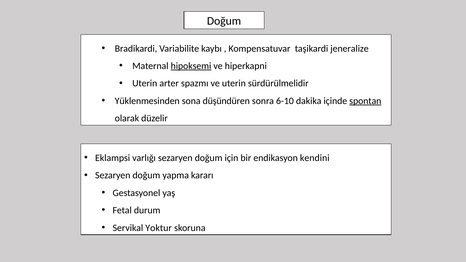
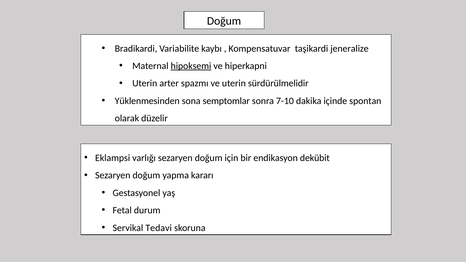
düşündüren: düşündüren -> semptomlar
6-10: 6-10 -> 7-10
spontan underline: present -> none
kendini: kendini -> dekübit
Yoktur: Yoktur -> Tedavi
